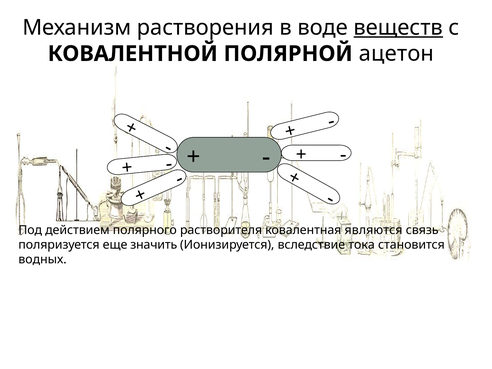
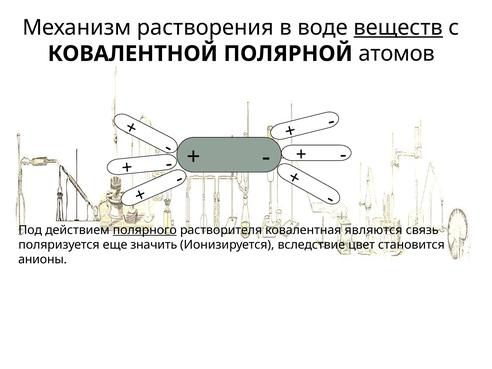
ацетон: ацетон -> атомов
полярного underline: none -> present
тока: тока -> цвет
водных: водных -> анионы
